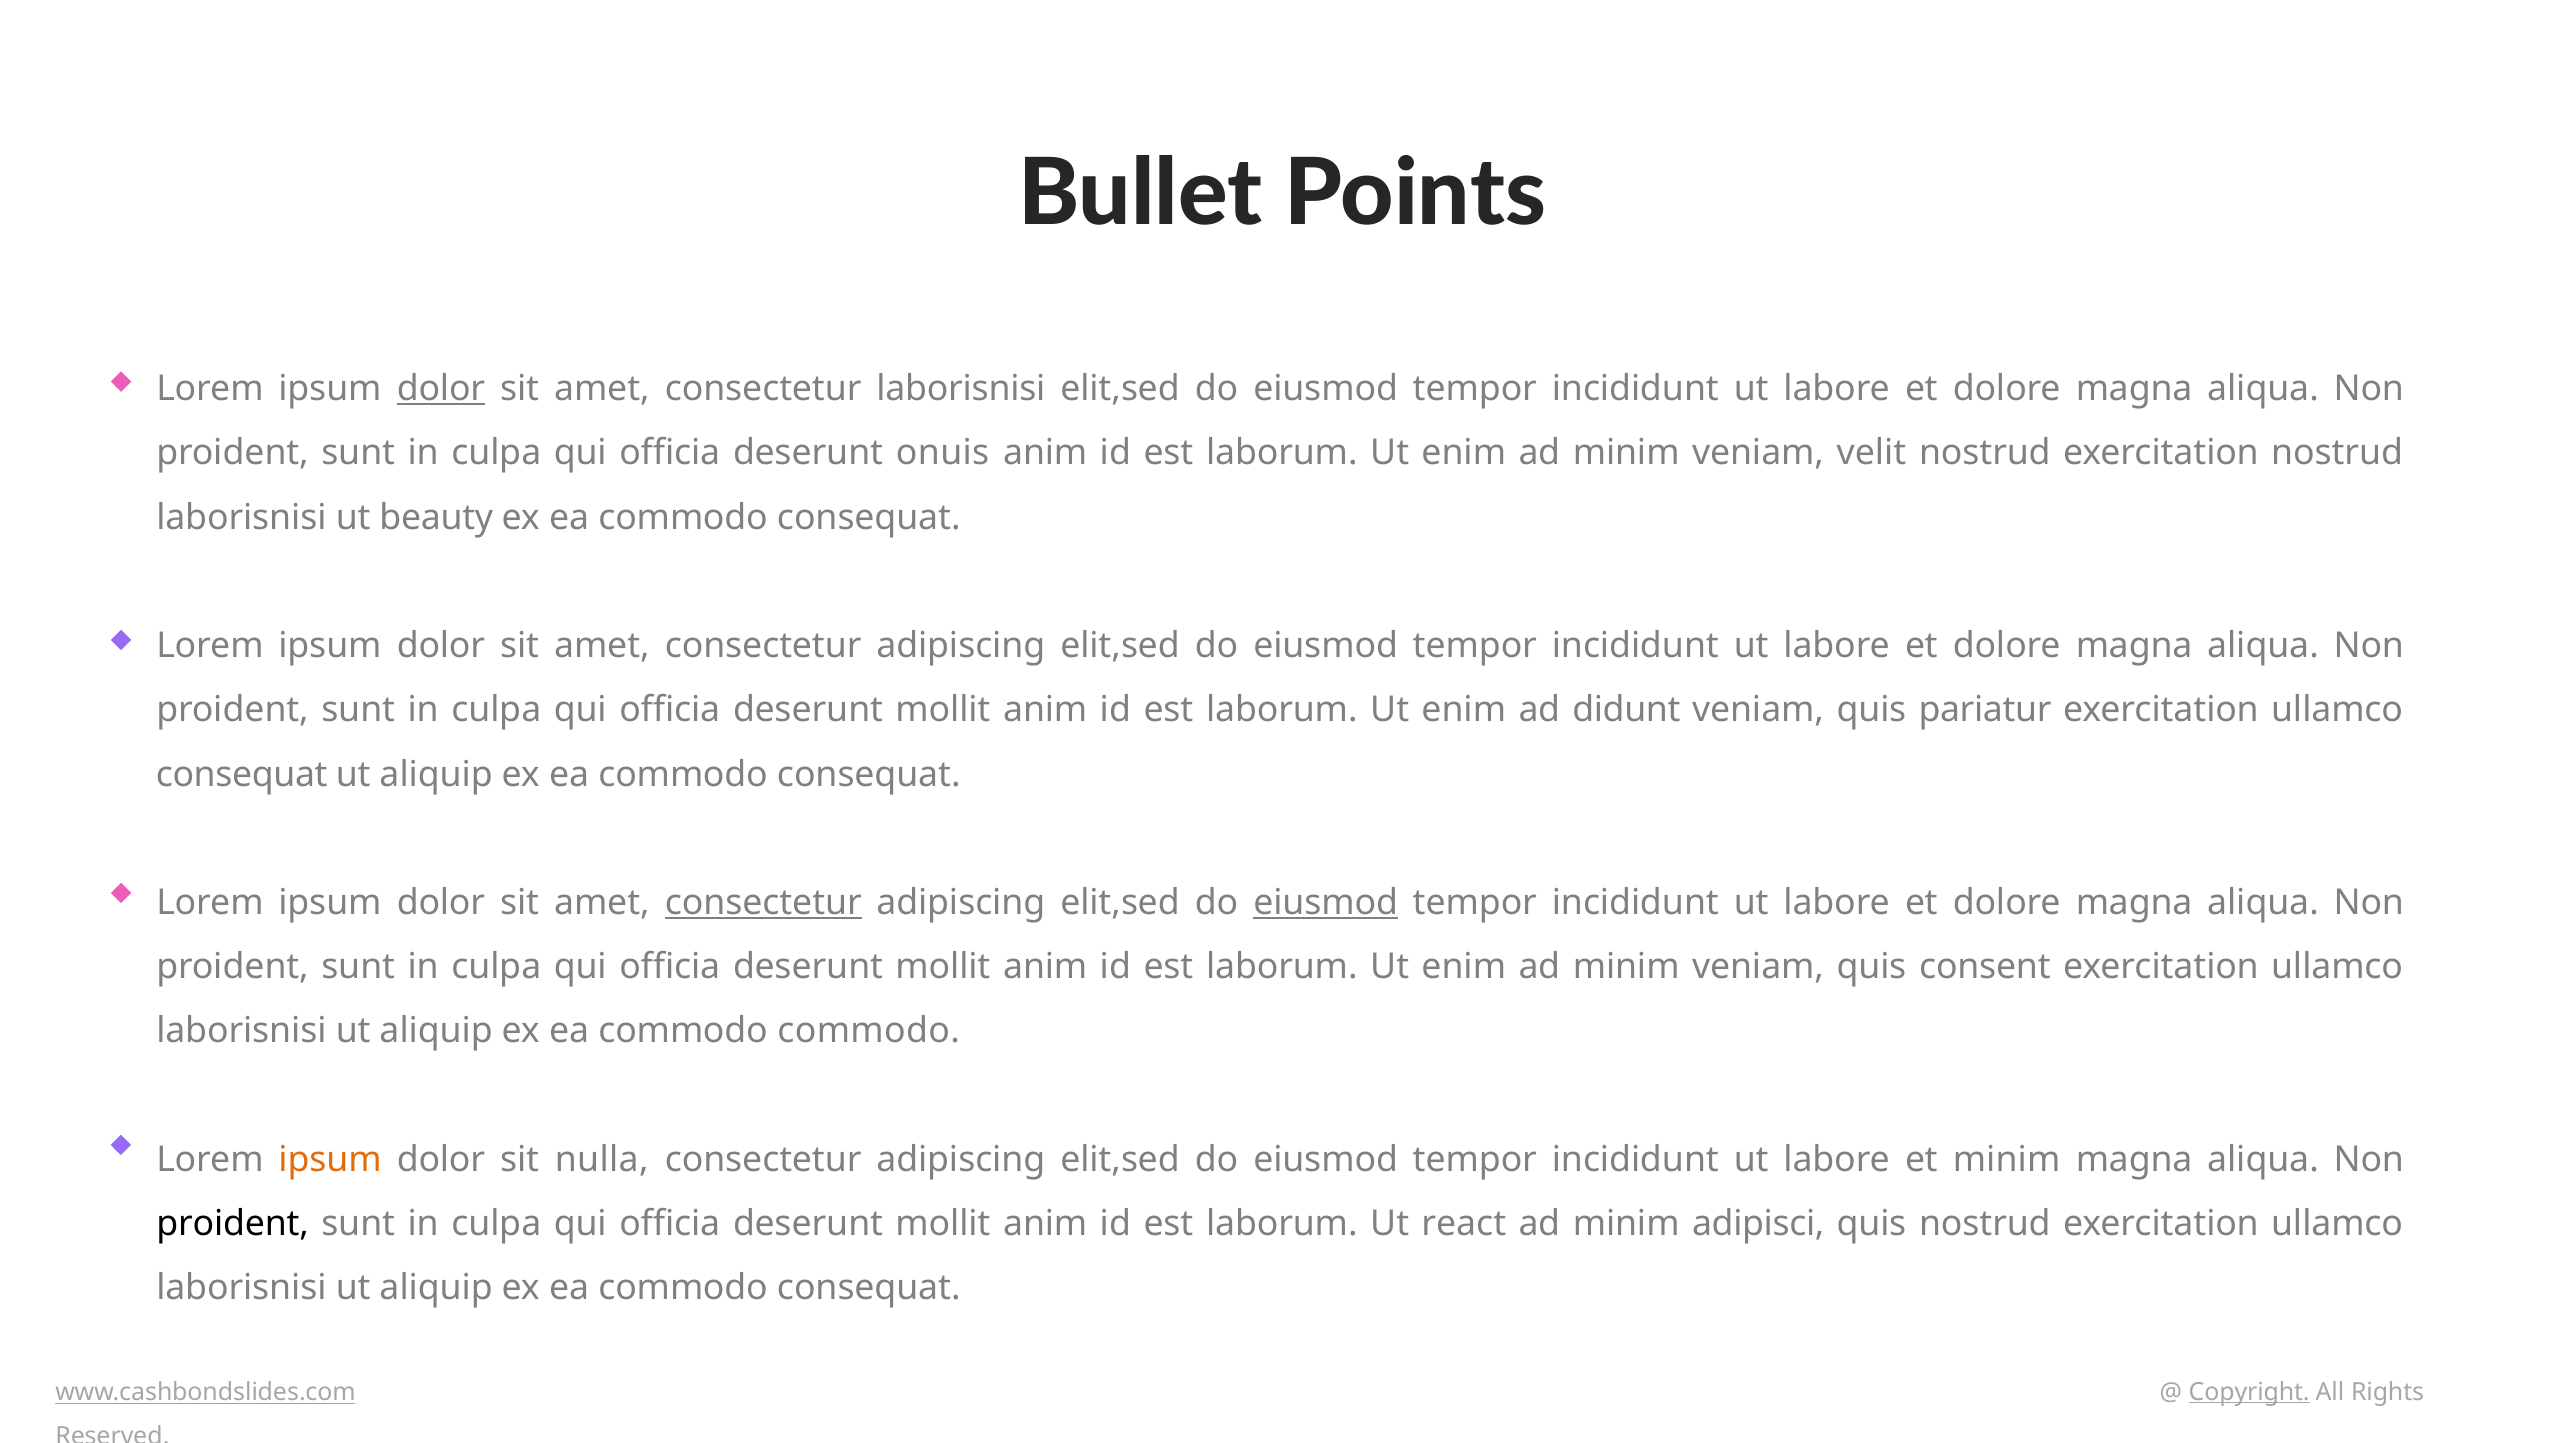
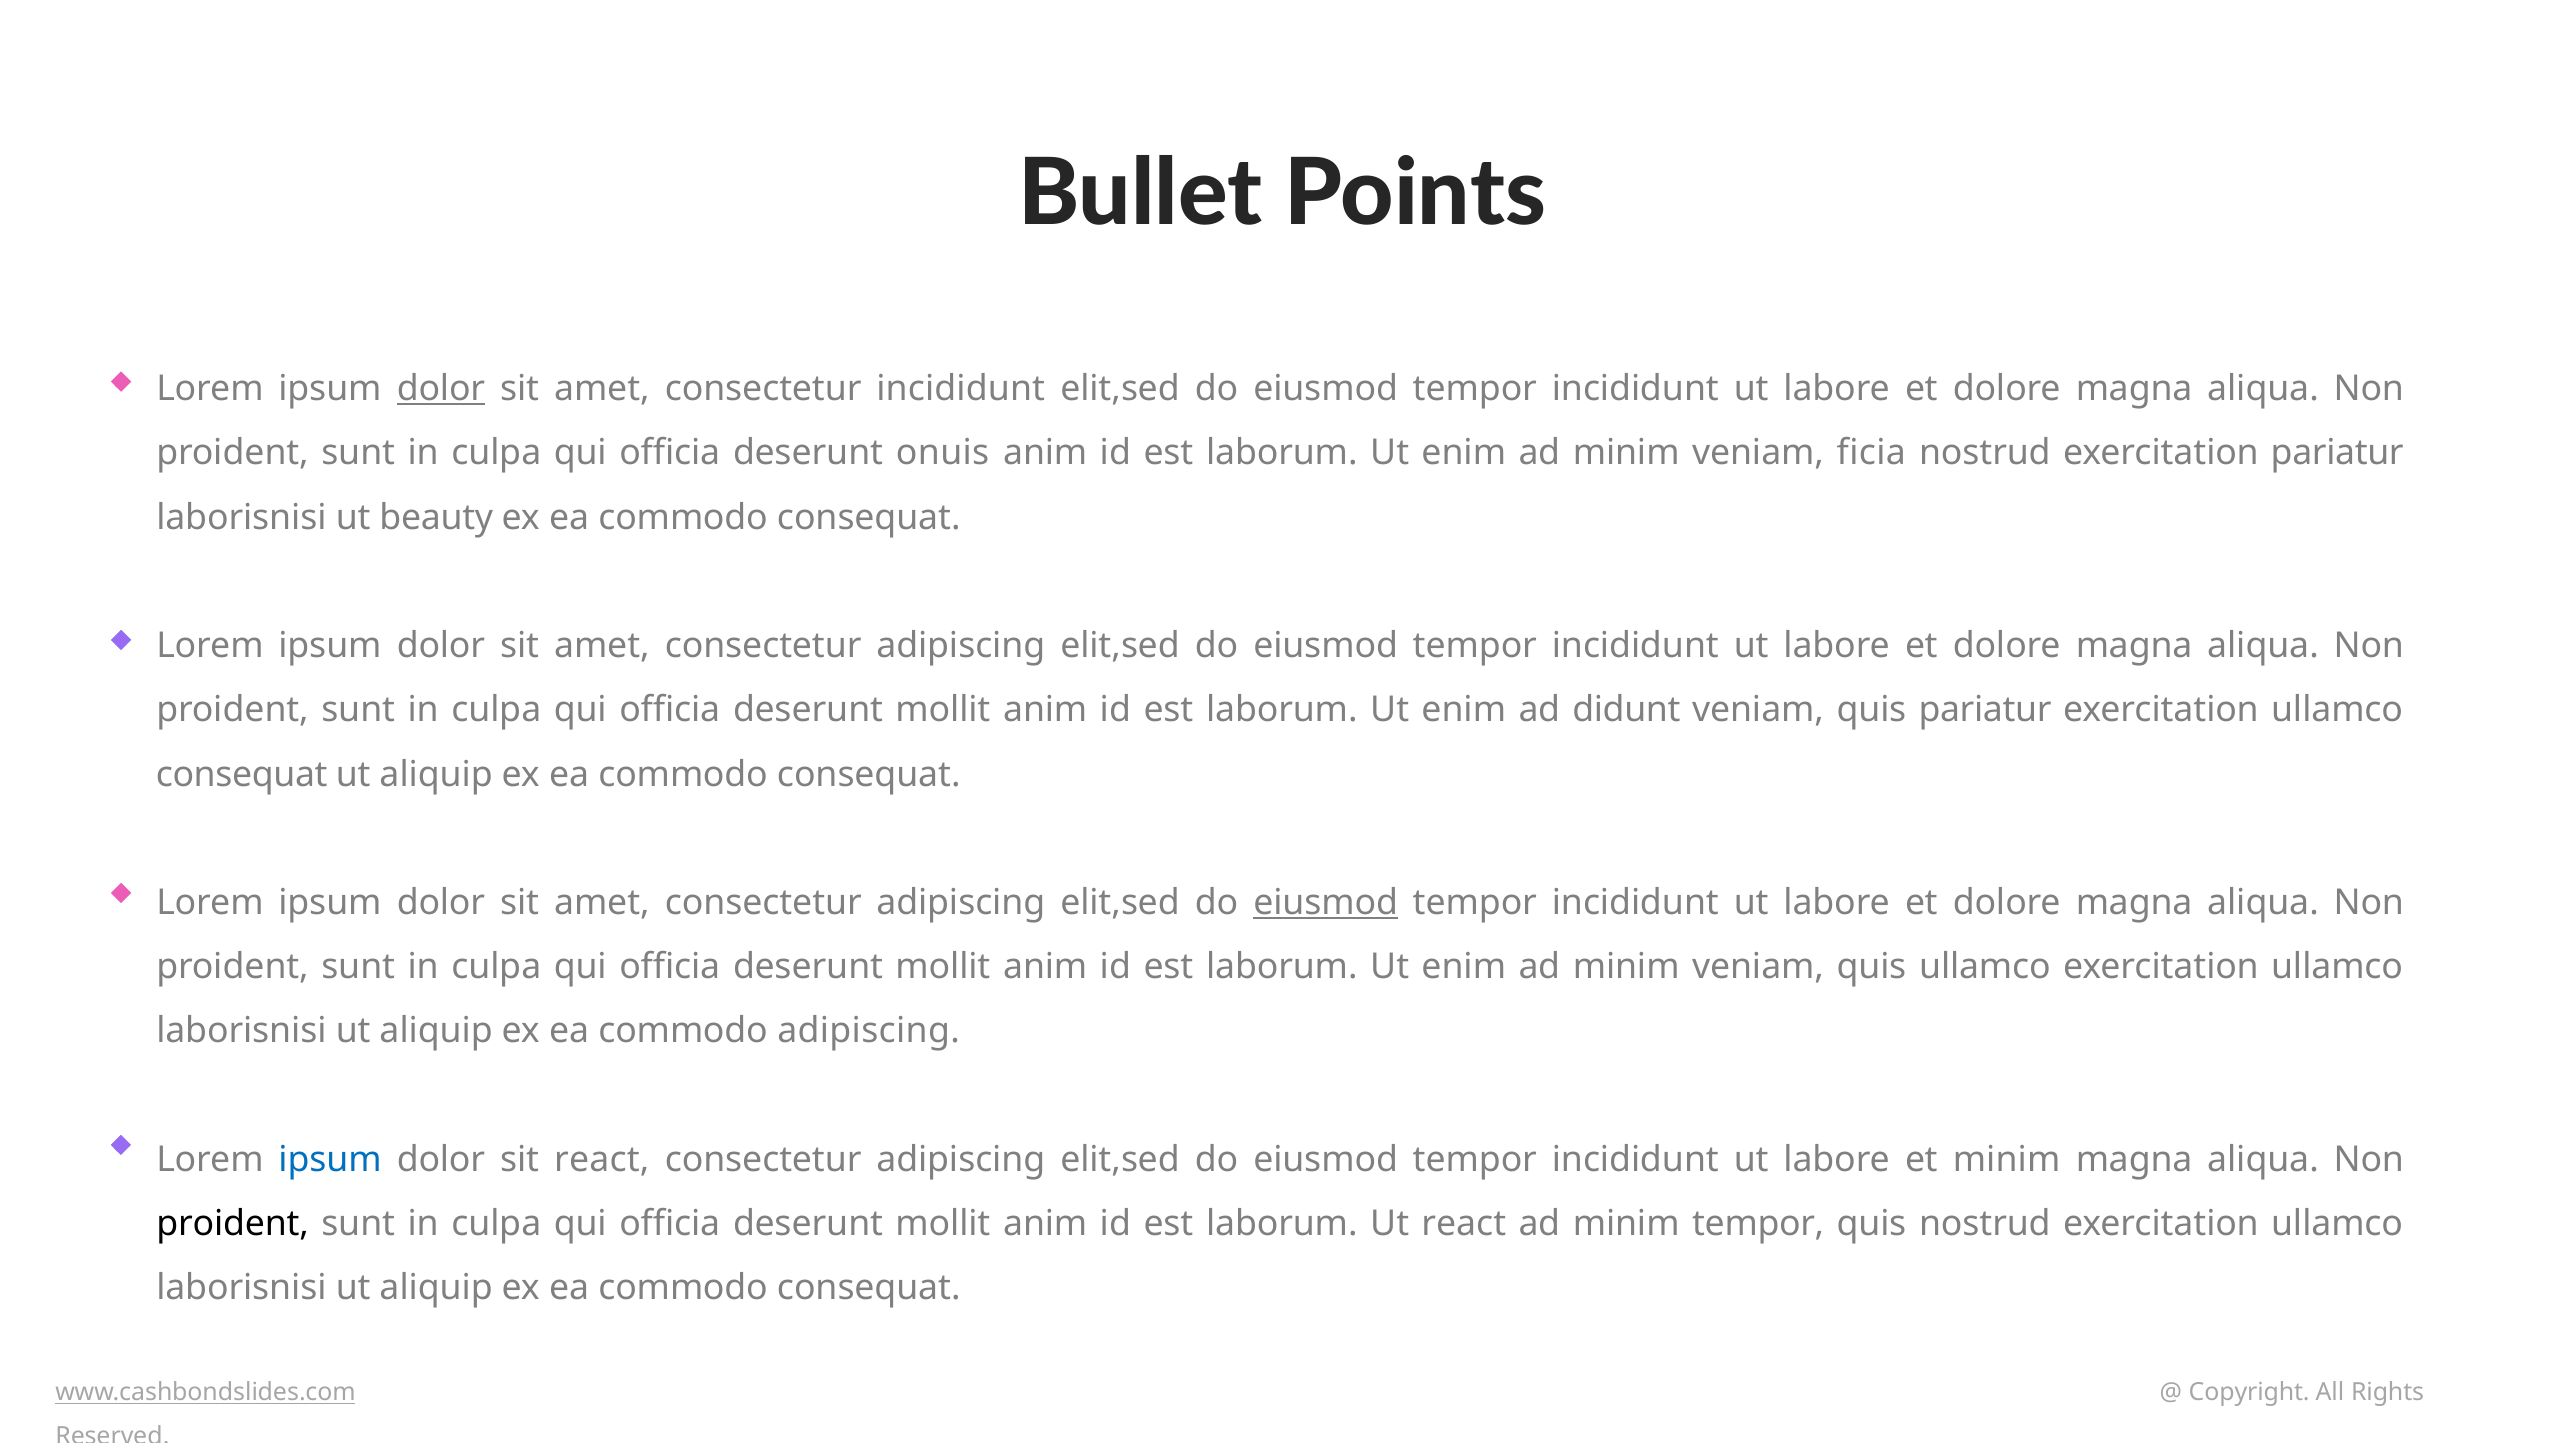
consectetur laborisnisi: laborisnisi -> incididunt
velit: velit -> ficia
exercitation nostrud: nostrud -> pariatur
consectetur at (763, 903) underline: present -> none
quis consent: consent -> ullamco
commodo commodo: commodo -> adipiscing
ipsum at (330, 1160) colour: orange -> blue
sit nulla: nulla -> react
minim adipisci: adipisci -> tempor
Copyright underline: present -> none
